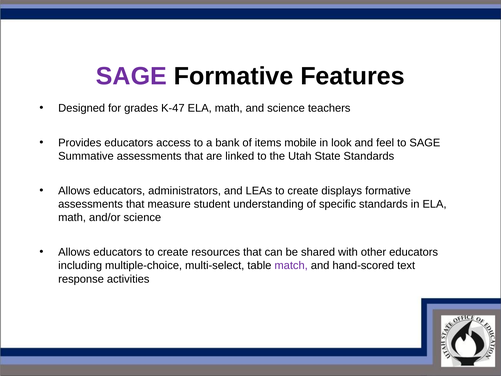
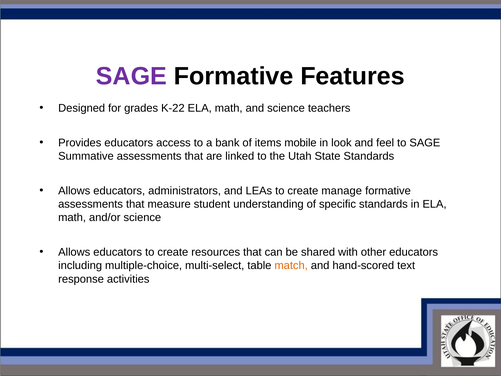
K-47: K-47 -> K-22
displays: displays -> manage
match colour: purple -> orange
